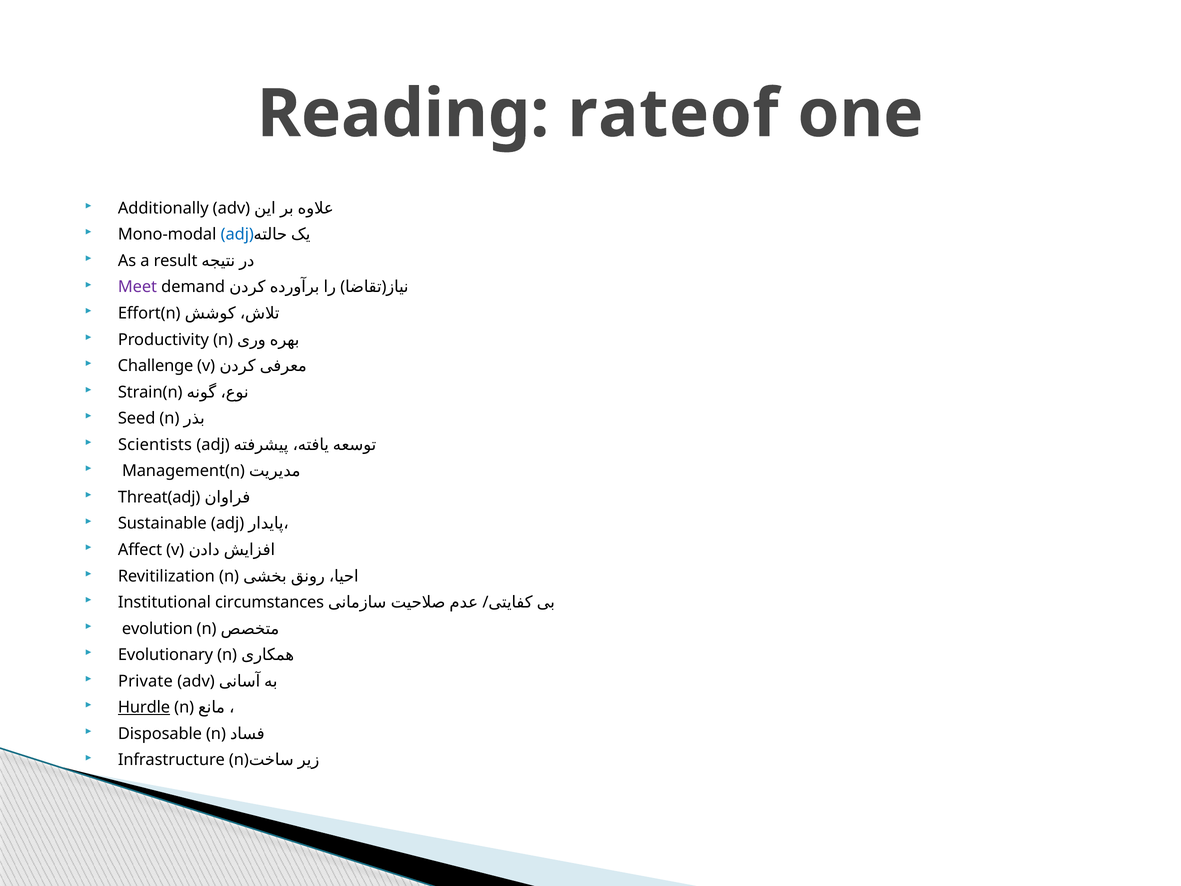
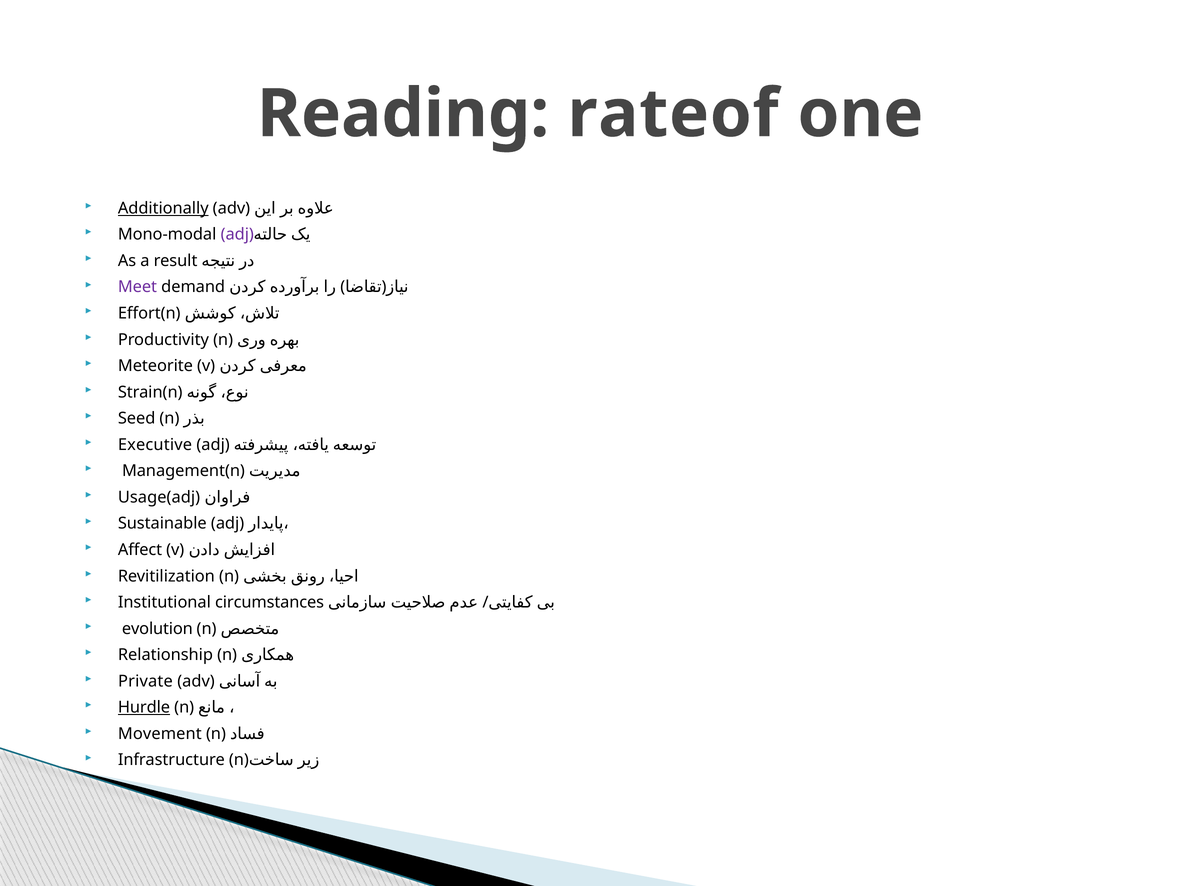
Additionally underline: none -> present
adj at (237, 234) colour: blue -> purple
Challenge: Challenge -> Meteorite
Scientists: Scientists -> Executive
Threat(adj: Threat(adj -> Usage(adj
Evolutionary: Evolutionary -> Relationship
Disposable: Disposable -> Movement
